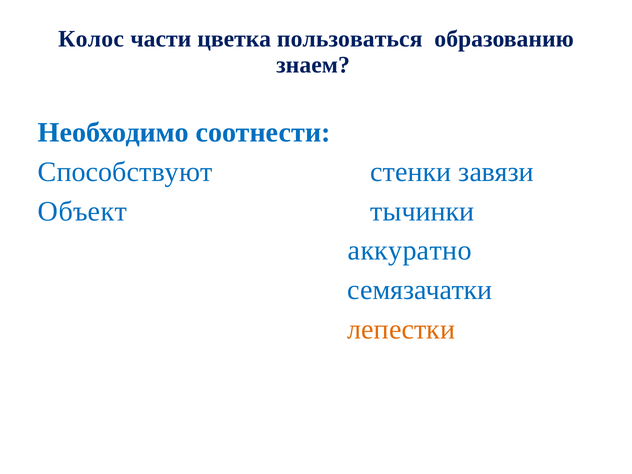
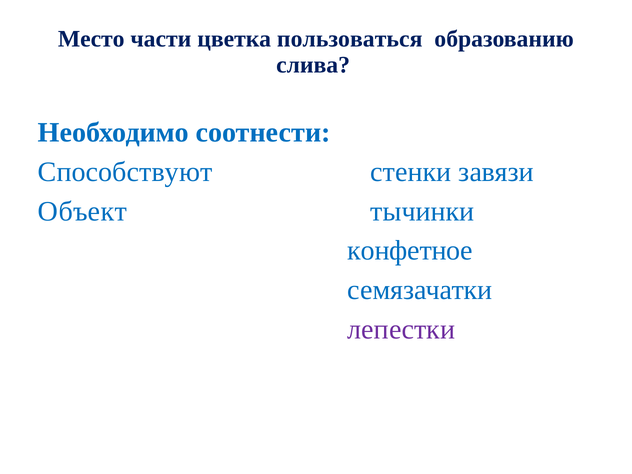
Колос: Колос -> Место
знаем: знаем -> слива
аккуратно: аккуратно -> конфетное
лепестки colour: orange -> purple
